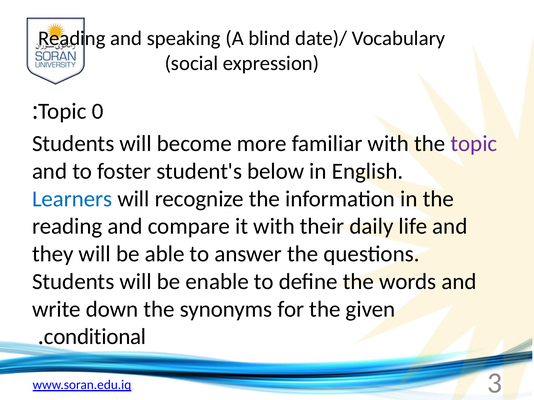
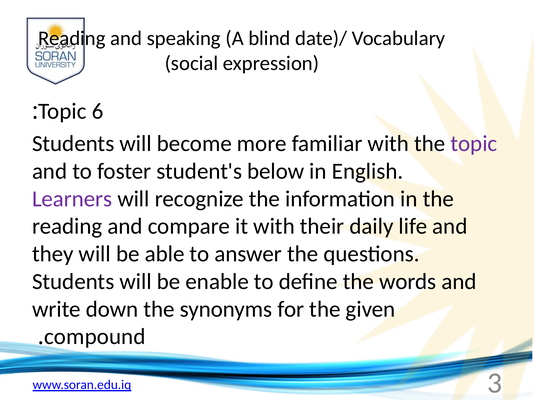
0: 0 -> 6
Learners colour: blue -> purple
conditional: conditional -> compound
